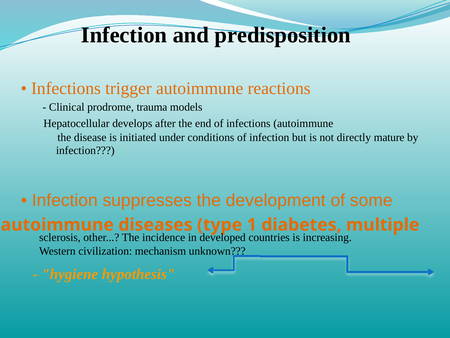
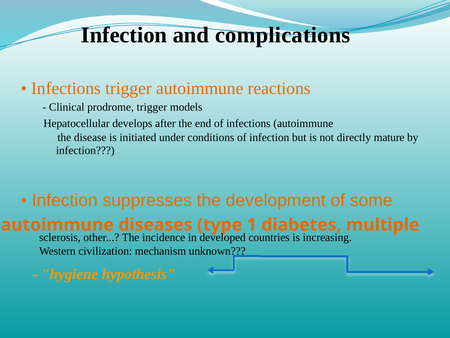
predisposition: predisposition -> complications
prodrome trauma: trauma -> trigger
